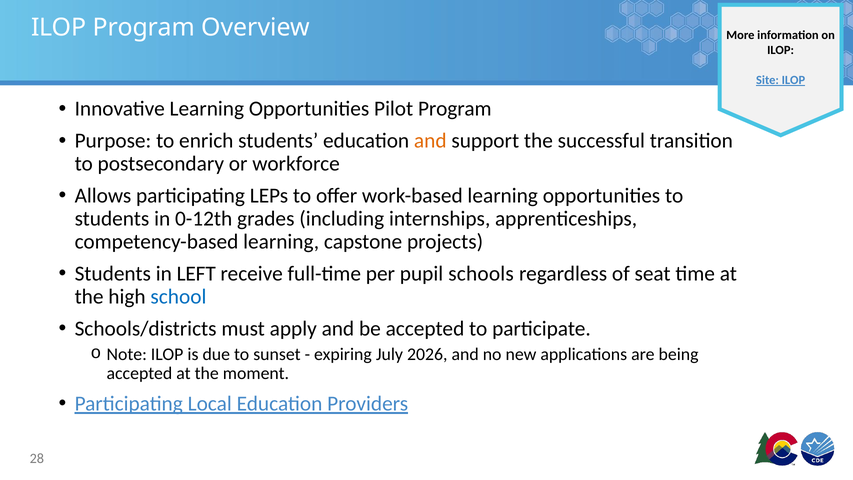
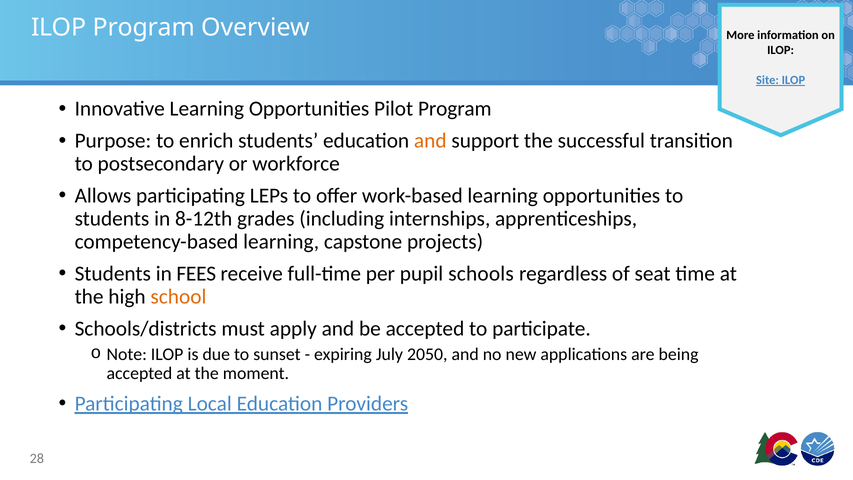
0-12th: 0-12th -> 8-12th
LEFT: LEFT -> FEES
school colour: blue -> orange
2026: 2026 -> 2050
